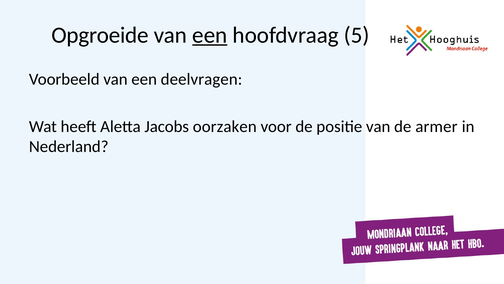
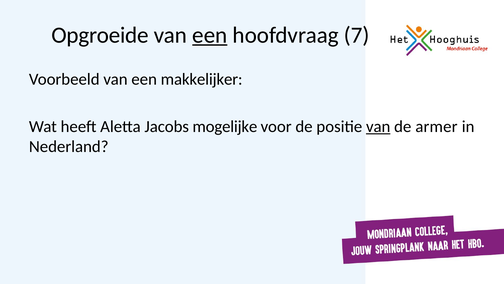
5: 5 -> 7
deelvragen: deelvragen -> makkelijker
oorzaken: oorzaken -> mogelijke
van at (378, 126) underline: none -> present
